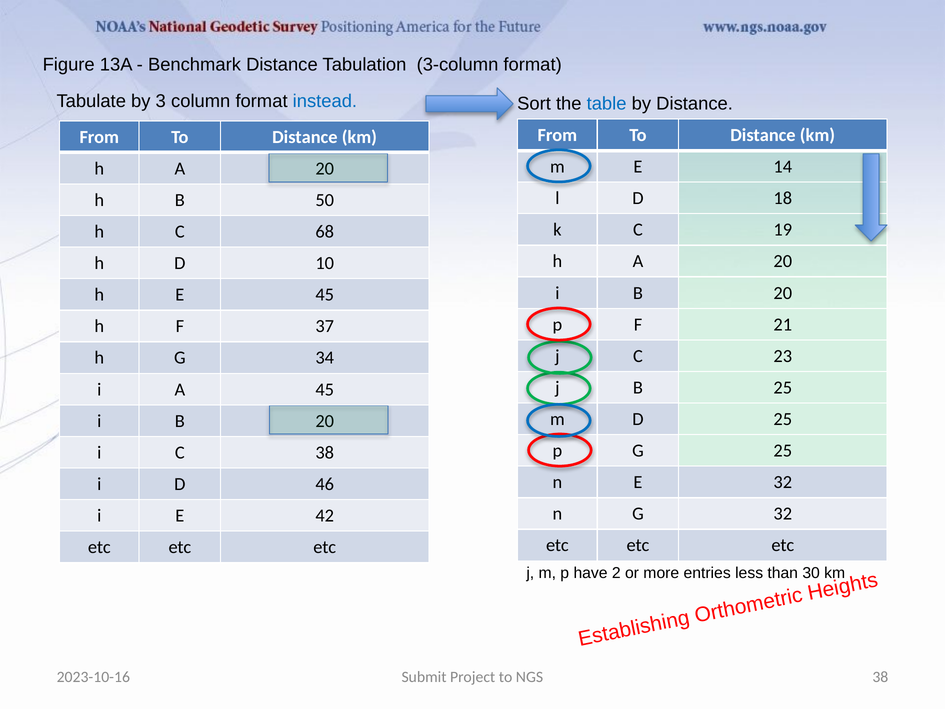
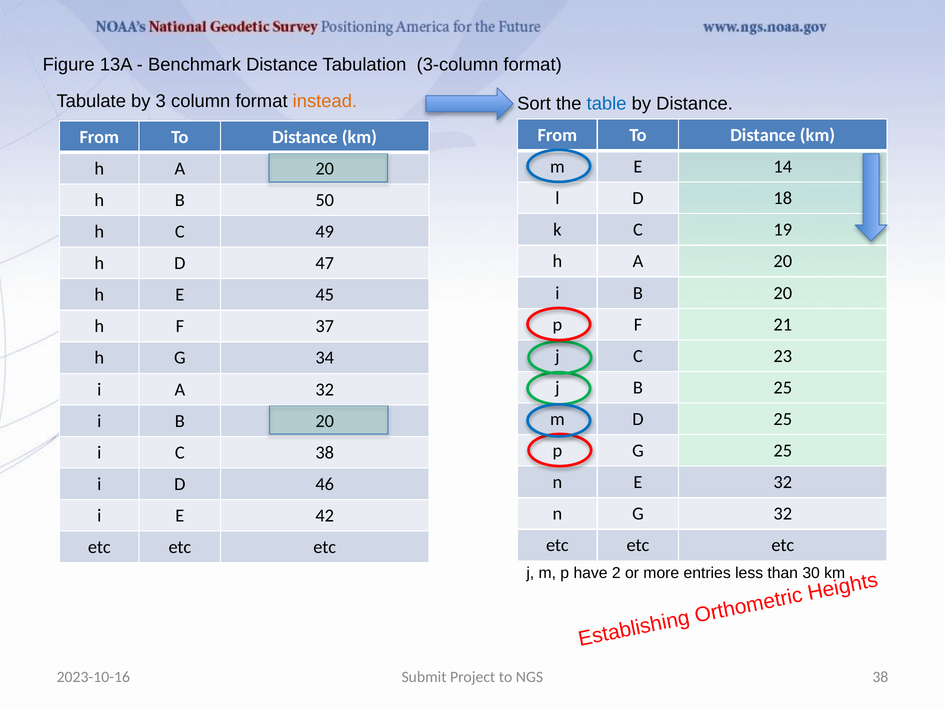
instead colour: blue -> orange
68: 68 -> 49
10: 10 -> 47
A 45: 45 -> 32
